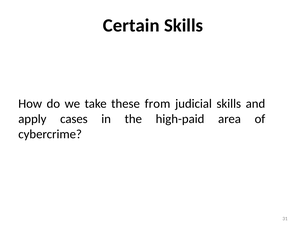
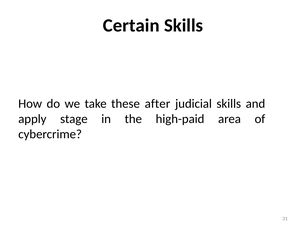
from: from -> after
cases: cases -> stage
